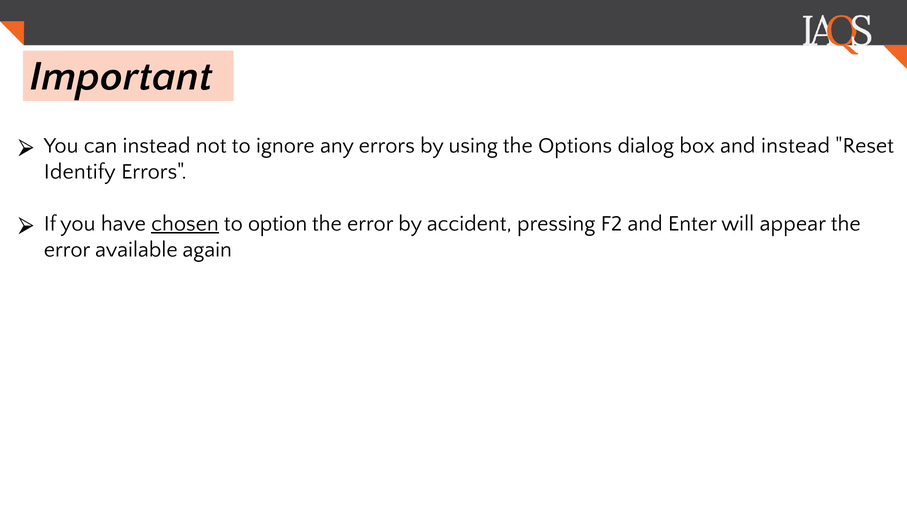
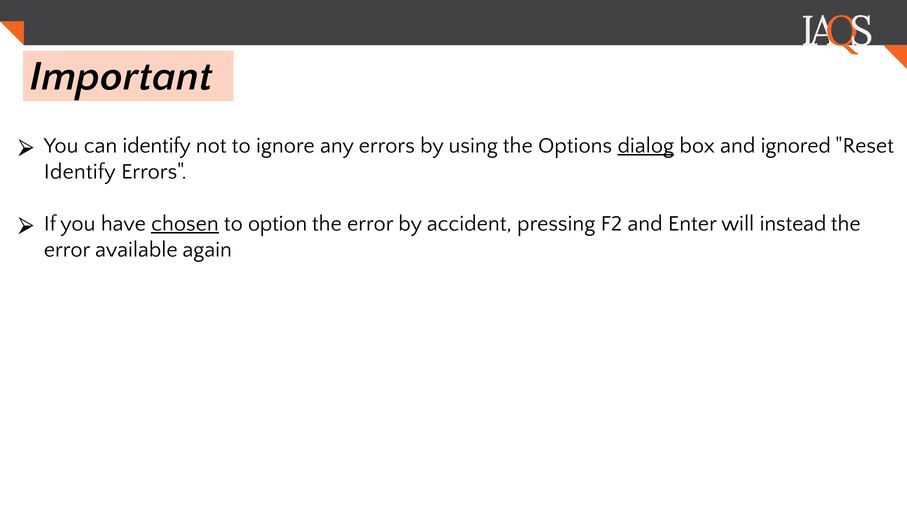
can instead: instead -> identify
dialog underline: none -> present
and instead: instead -> ignored
appear: appear -> instead
